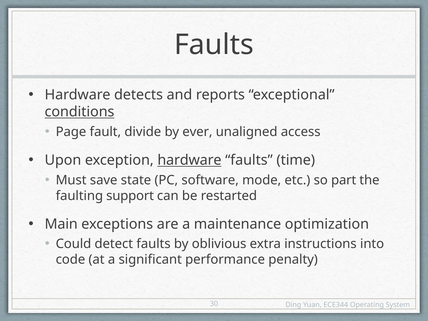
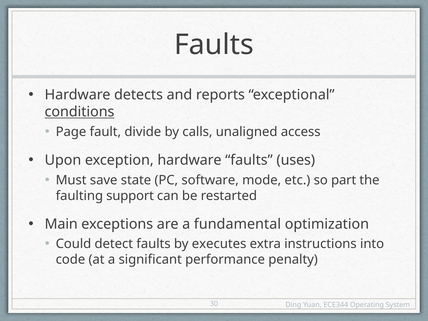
ever: ever -> calls
hardware at (189, 160) underline: present -> none
time: time -> uses
maintenance: maintenance -> fundamental
oblivious: oblivious -> executes
